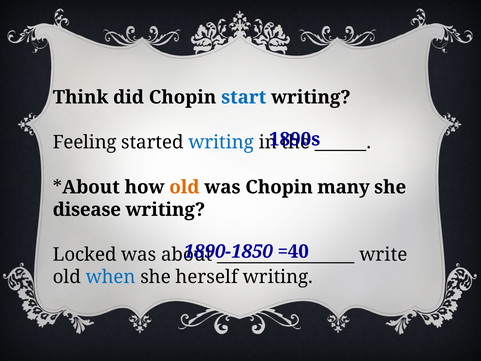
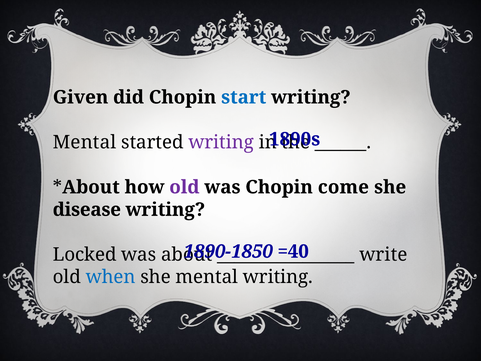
Think: Think -> Given
Feeling at (85, 142): Feeling -> Mental
writing at (221, 142) colour: blue -> purple
old at (184, 187) colour: orange -> purple
many: many -> come
she herself: herself -> mental
